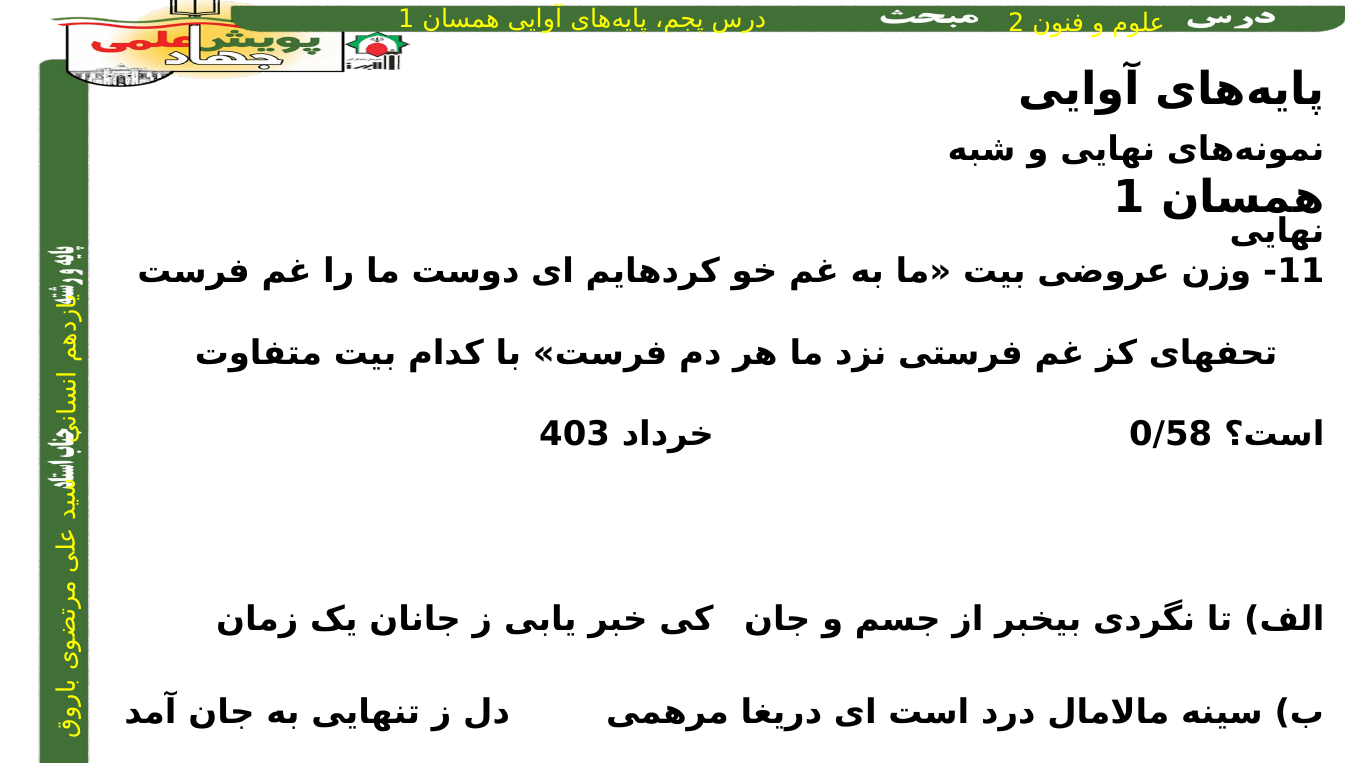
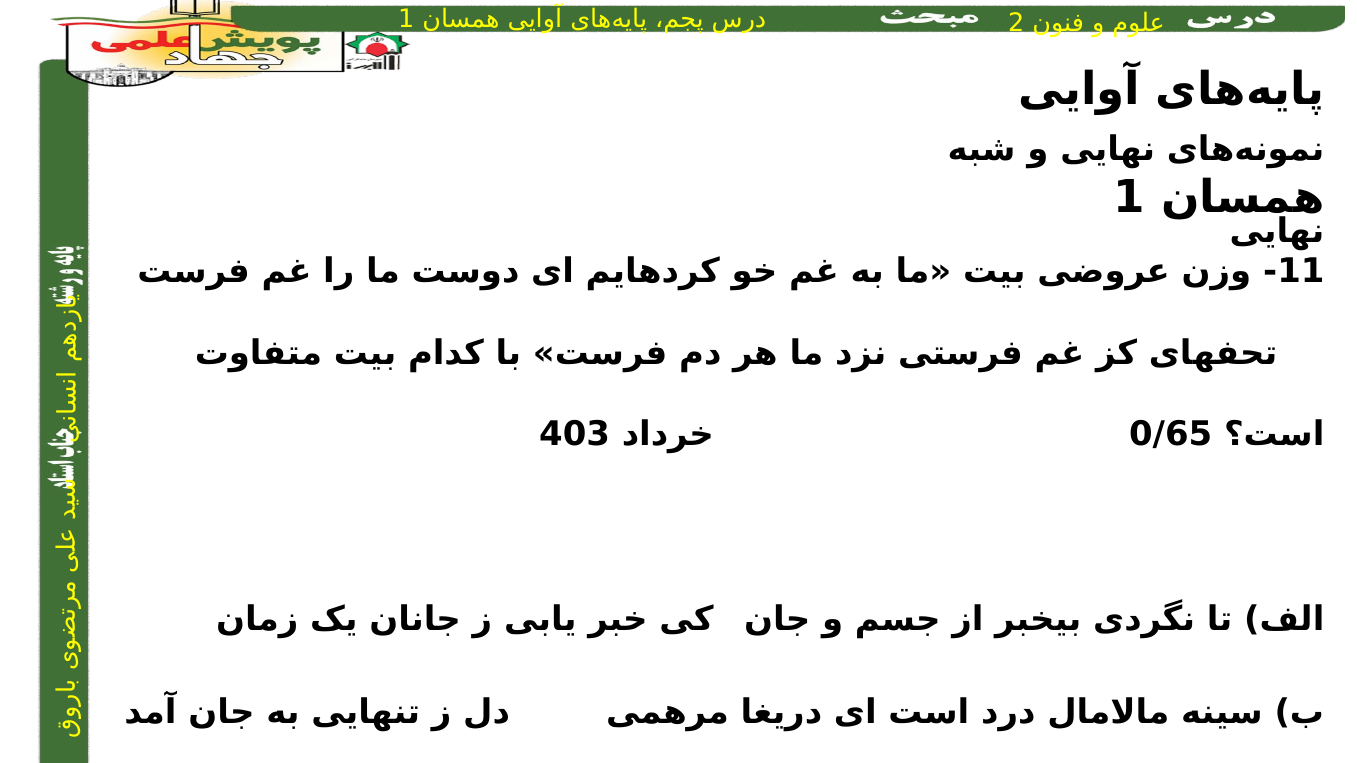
0/58: 0/58 -> 0/65
